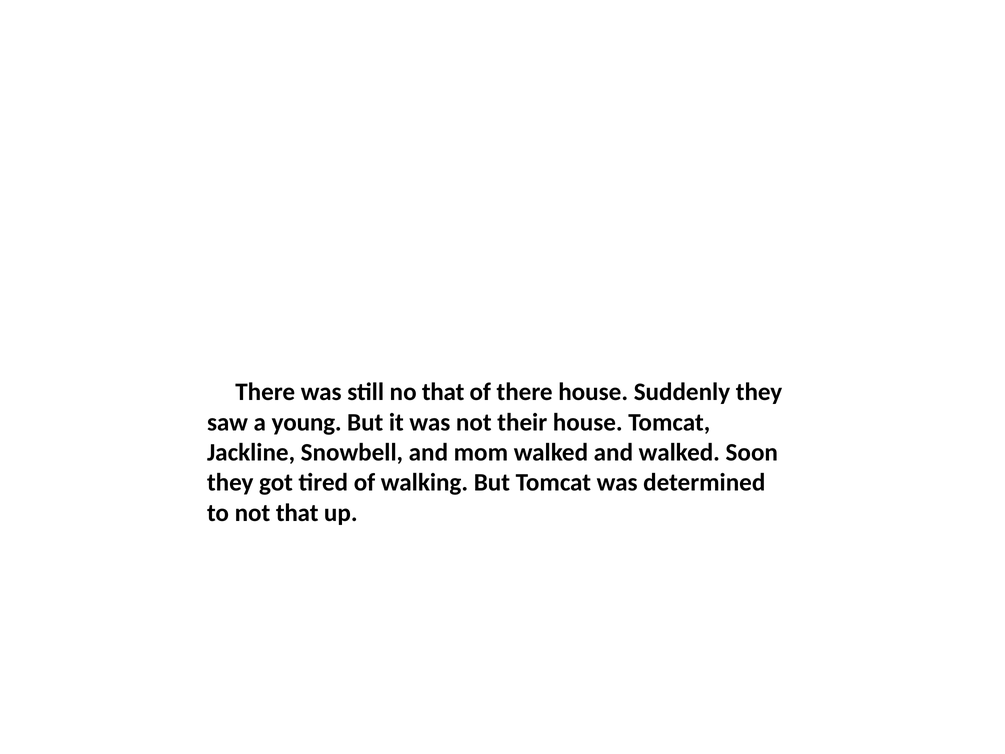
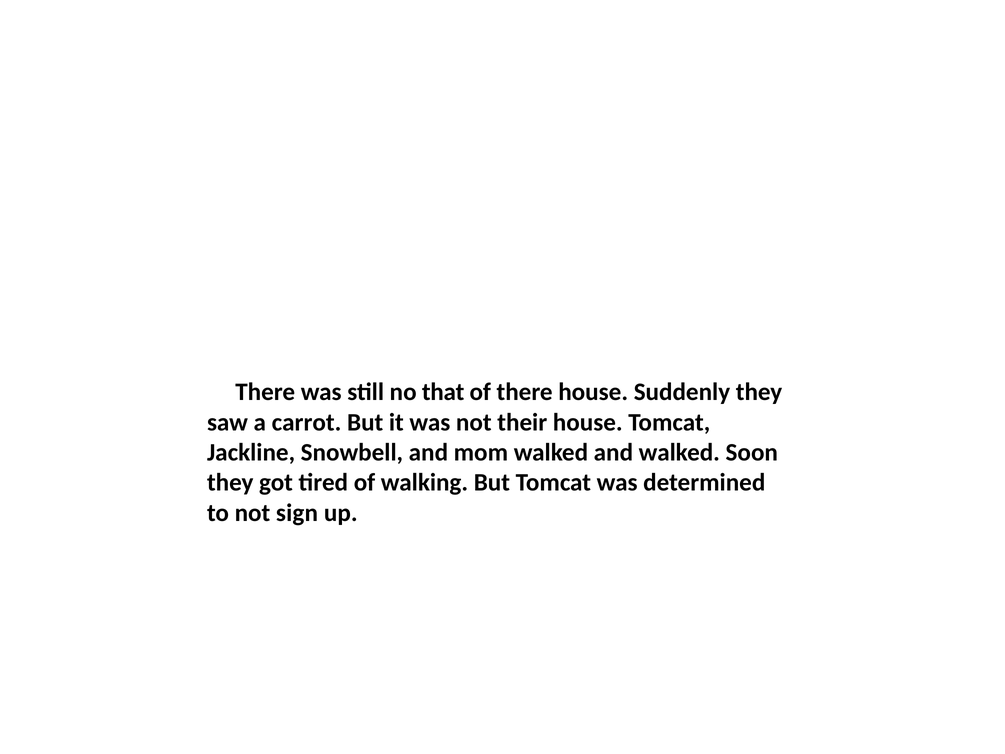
young: young -> carrot
not that: that -> sign
